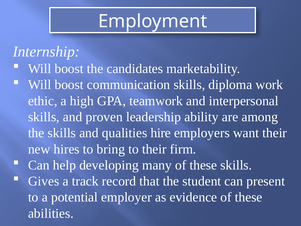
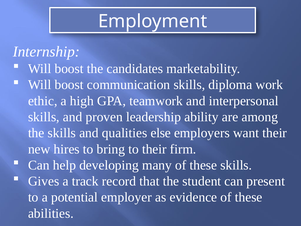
hire: hire -> else
